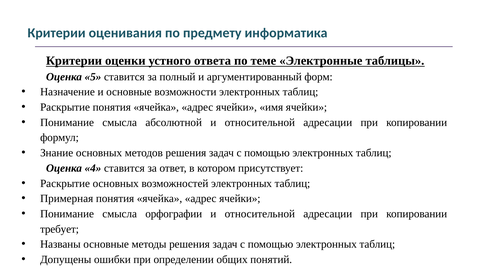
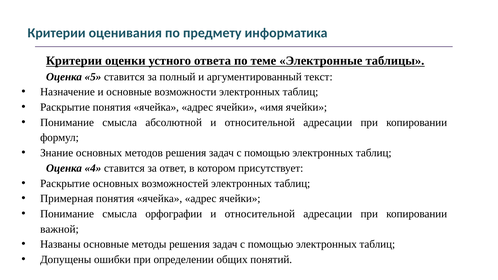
форм: форм -> текст
требует: требует -> важной
